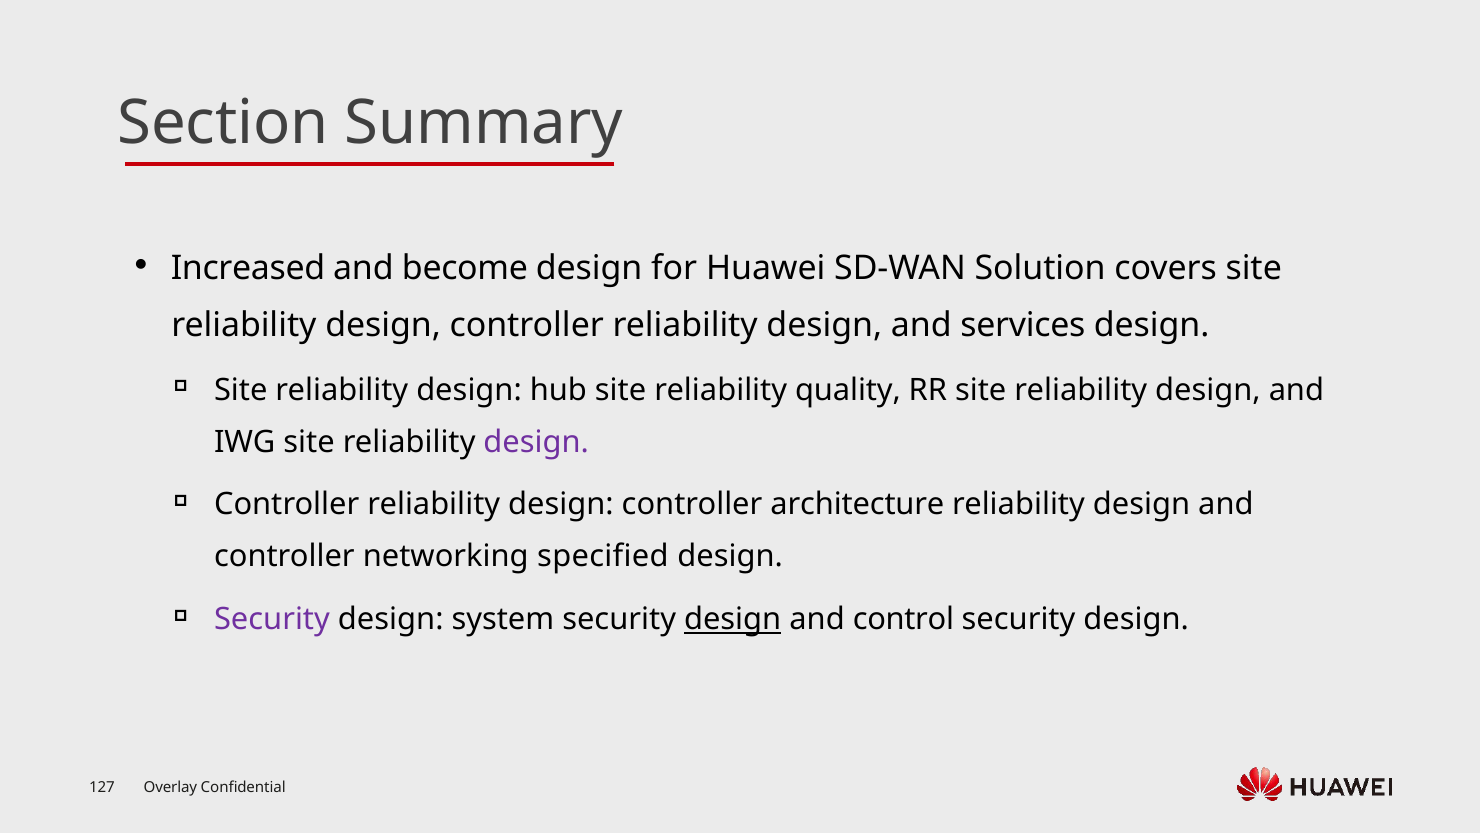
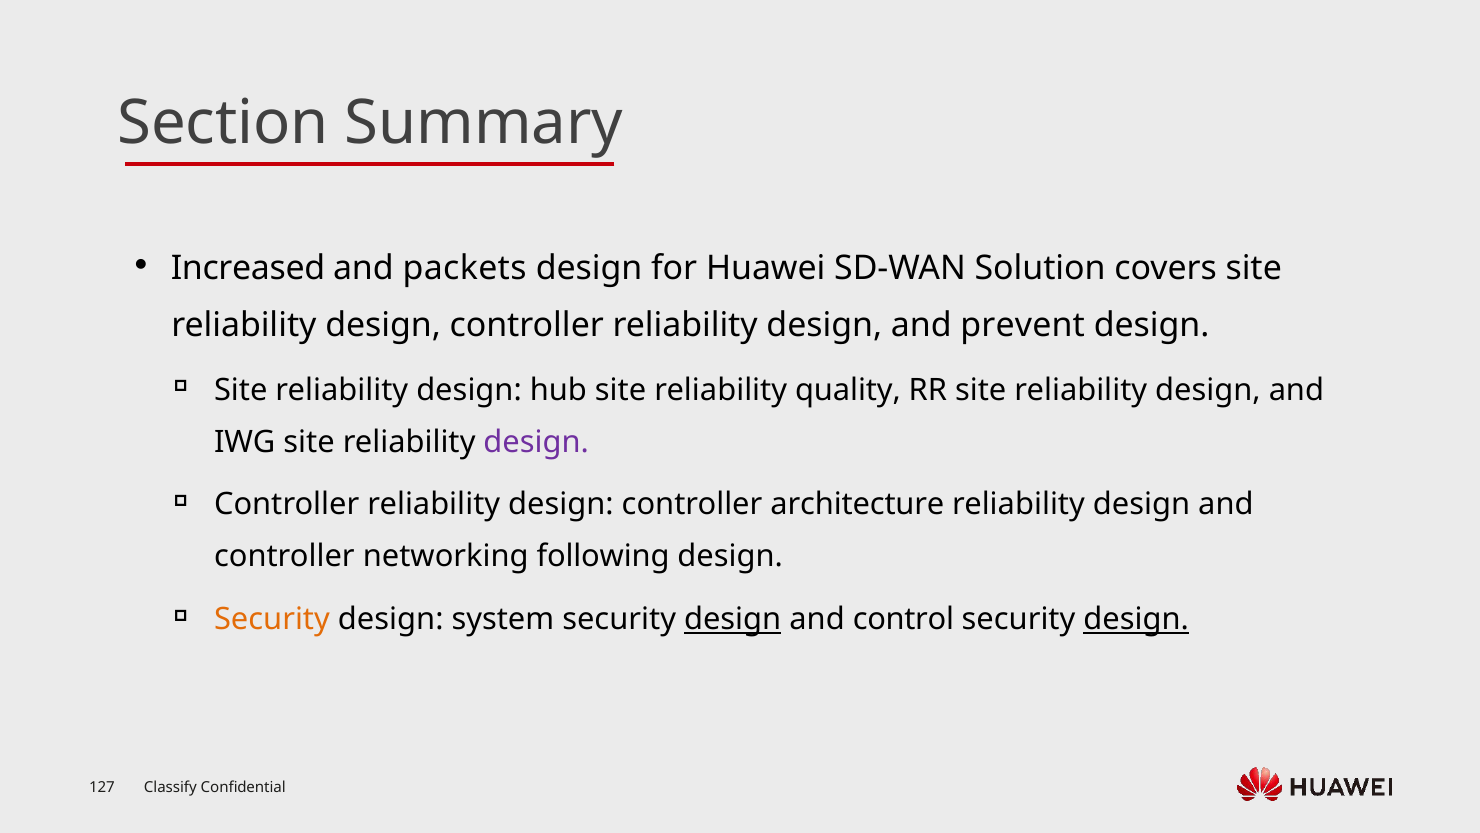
become: become -> packets
services: services -> prevent
specified: specified -> following
Security at (272, 619) colour: purple -> orange
design at (1136, 619) underline: none -> present
Overlay: Overlay -> Classify
